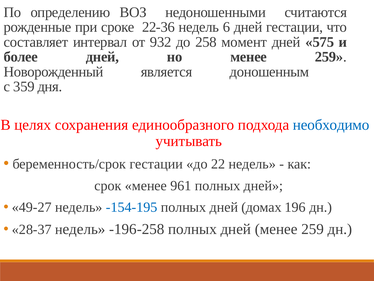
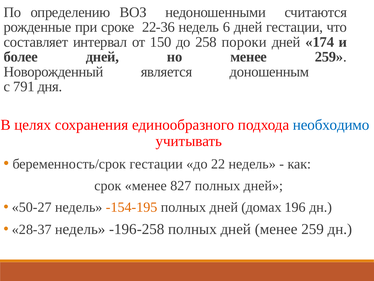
932: 932 -> 150
момент: момент -> пороки
575: 575 -> 174
359: 359 -> 791
961: 961 -> 827
49-27: 49-27 -> 50-27
-154-195 colour: blue -> orange
